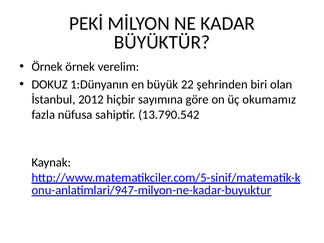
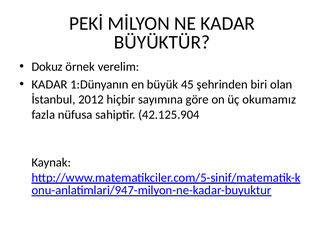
Örnek at (47, 67): Örnek -> Dokuz
DOKUZ at (50, 84): DOKUZ -> KADAR
22: 22 -> 45
13.790.542: 13.790.542 -> 42.125.904
